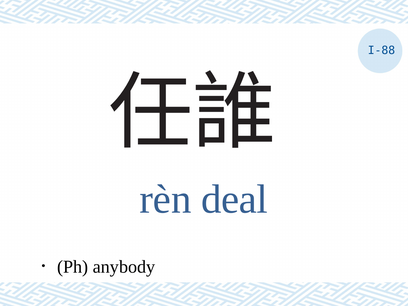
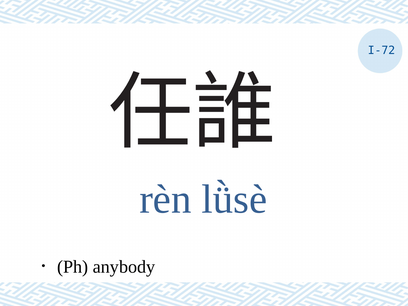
I-88: I-88 -> I-72
deal: deal -> lǜsè
